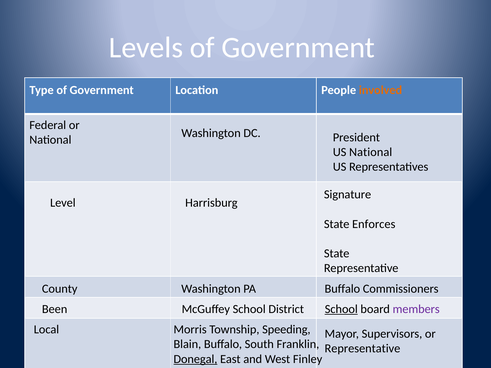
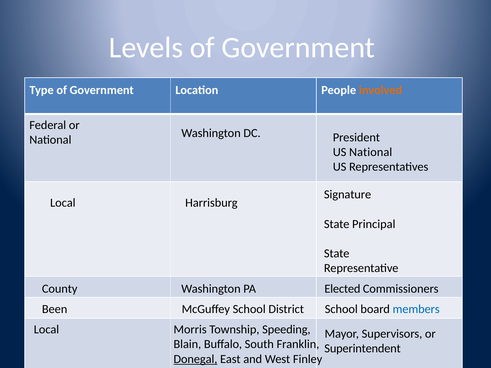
Level at (63, 203): Level -> Local
Enforces: Enforces -> Principal
PA Buffalo: Buffalo -> Elected
School at (341, 309) underline: present -> none
members colour: purple -> blue
Representative at (362, 349): Representative -> Superintendent
